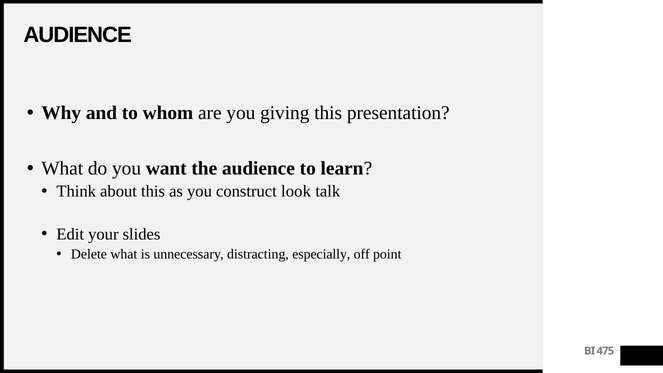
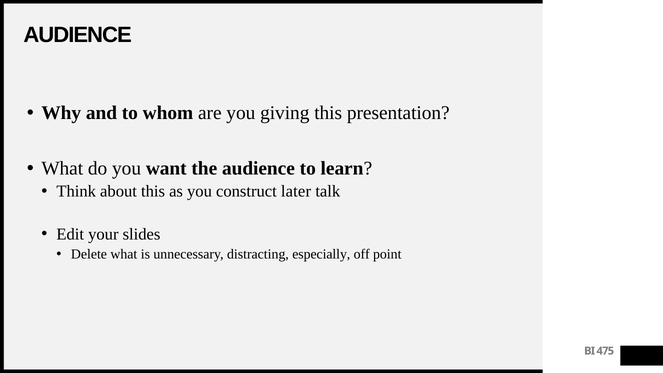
look: look -> later
